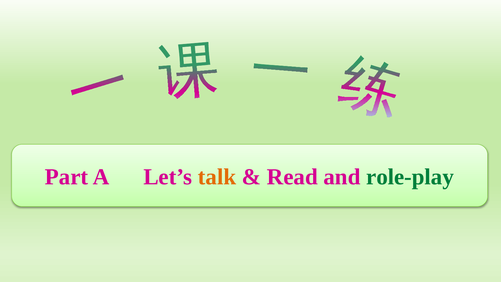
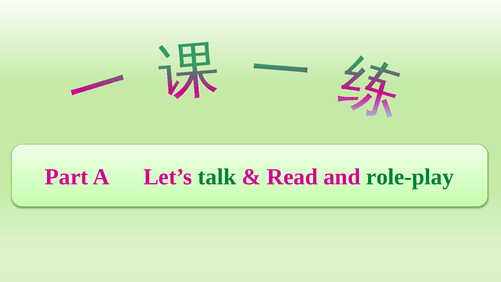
talk colour: orange -> green
